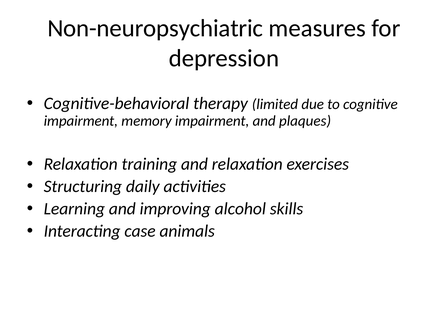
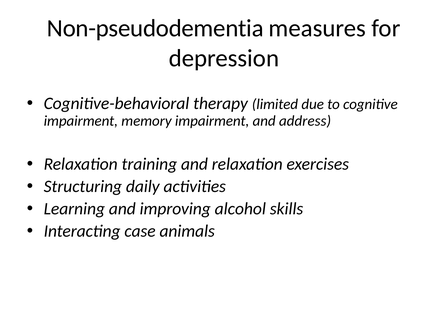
Non-neuropsychiatric: Non-neuropsychiatric -> Non-pseudodementia
plaques: plaques -> address
